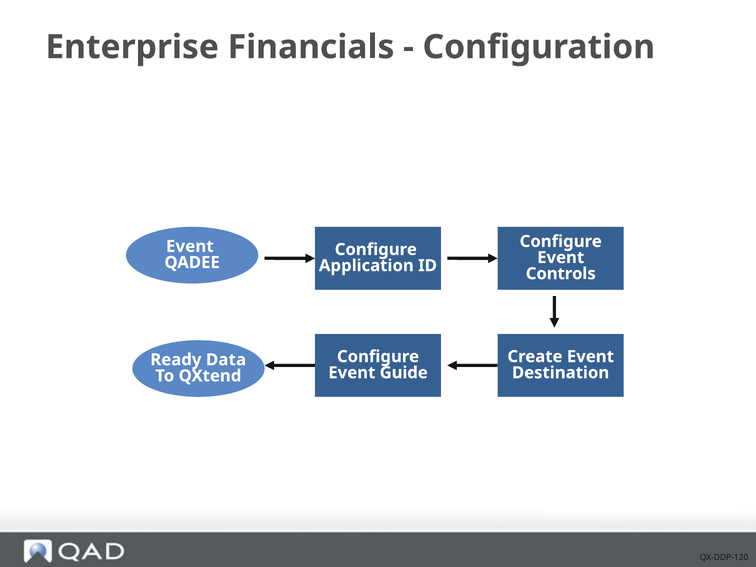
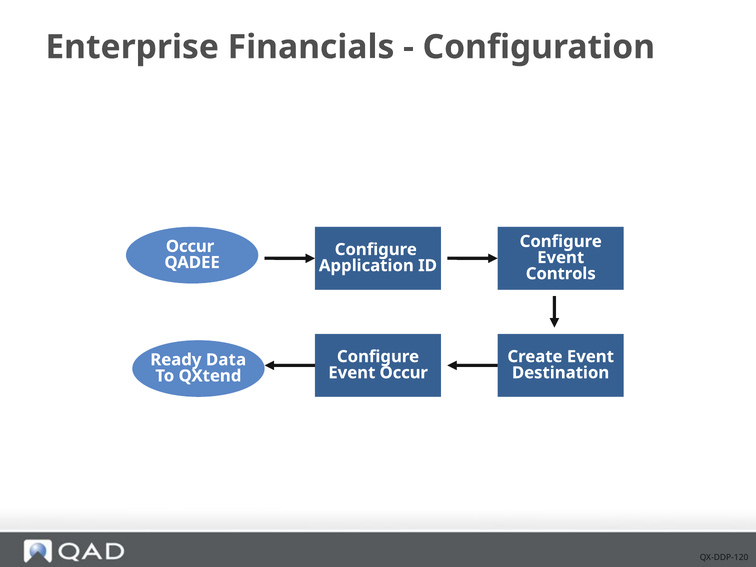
Event at (190, 246): Event -> Occur
Event Guide: Guide -> Occur
